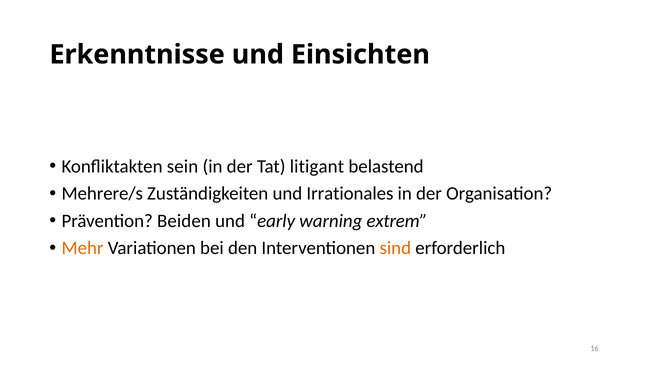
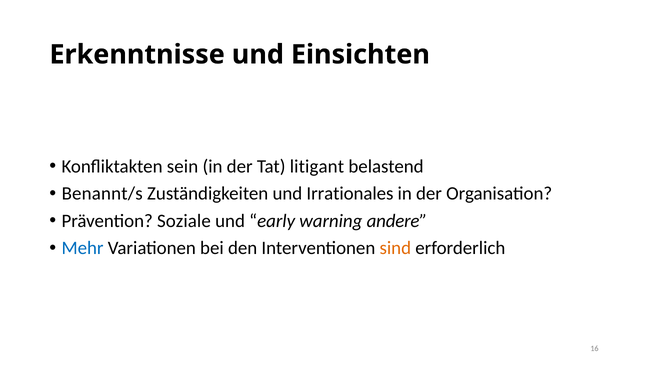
Mehrere/s: Mehrere/s -> Benannt/s
Beiden: Beiden -> Soziale
extrem: extrem -> andere
Mehr colour: orange -> blue
